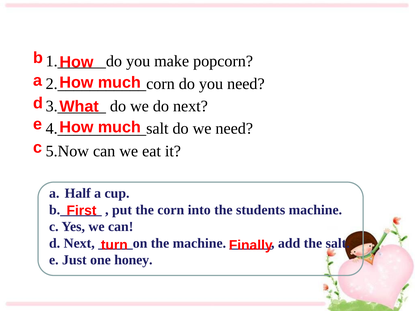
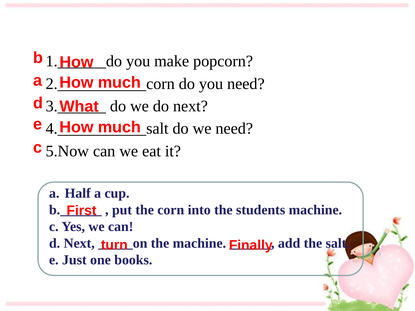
honey: honey -> books
